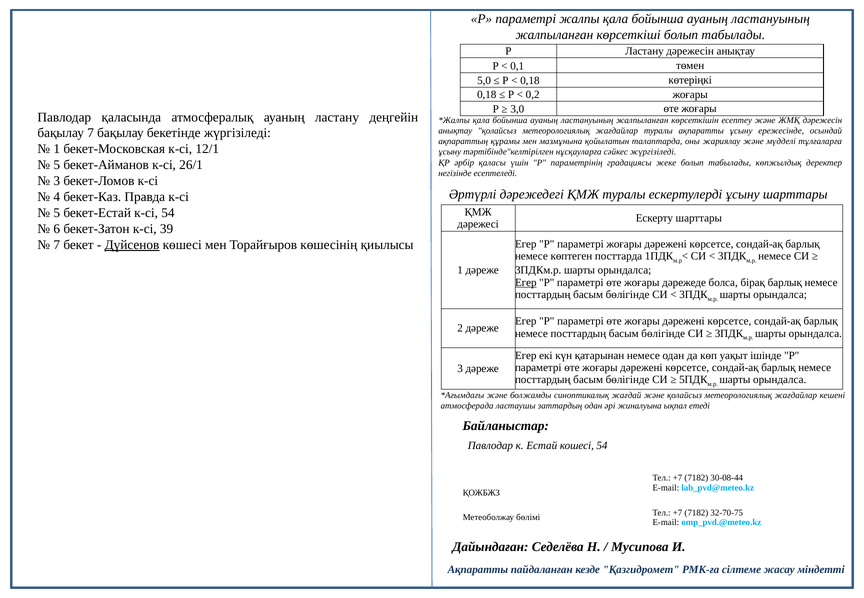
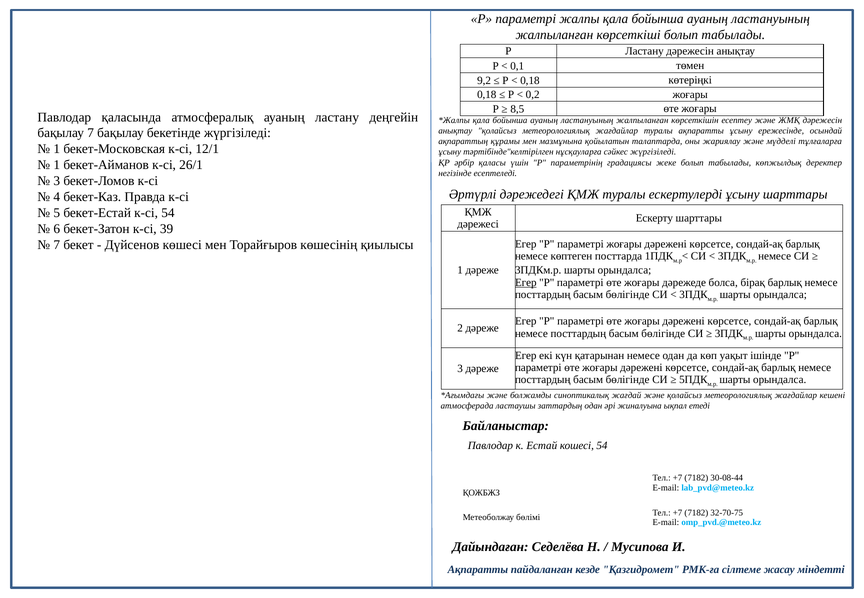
5,0: 5,0 -> 9,2
3,0: 3,0 -> 8,5
5 at (57, 165): 5 -> 1
Дүйсенов underline: present -> none
